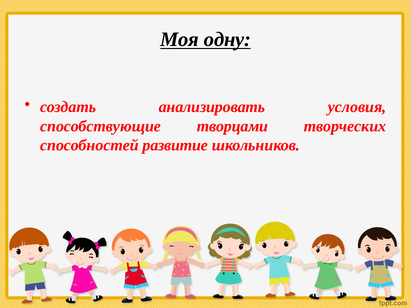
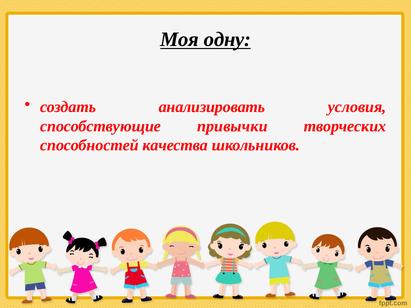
творцами: творцами -> привычки
развитие: развитие -> качества
